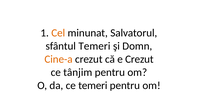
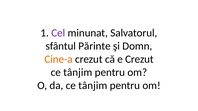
Cel colour: orange -> purple
sfântul Temeri: Temeri -> Părinte
da ce temeri: temeri -> tânjim
